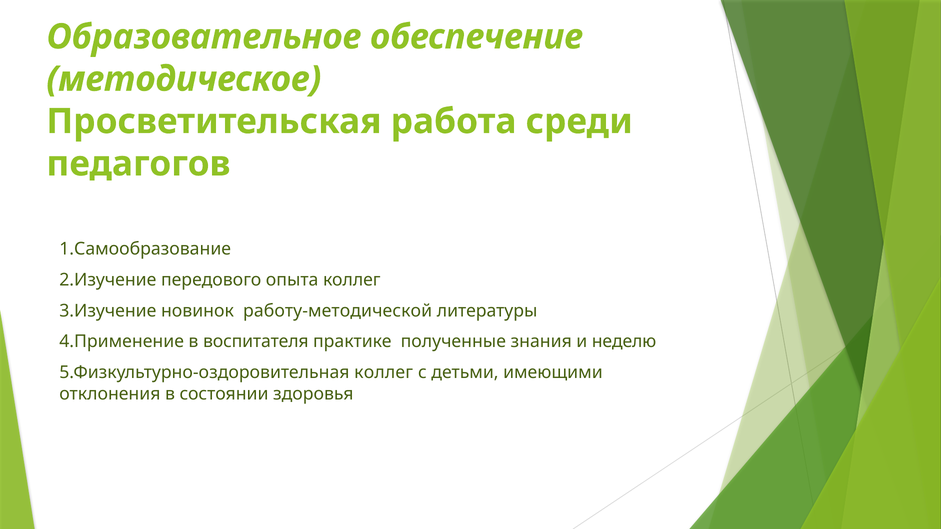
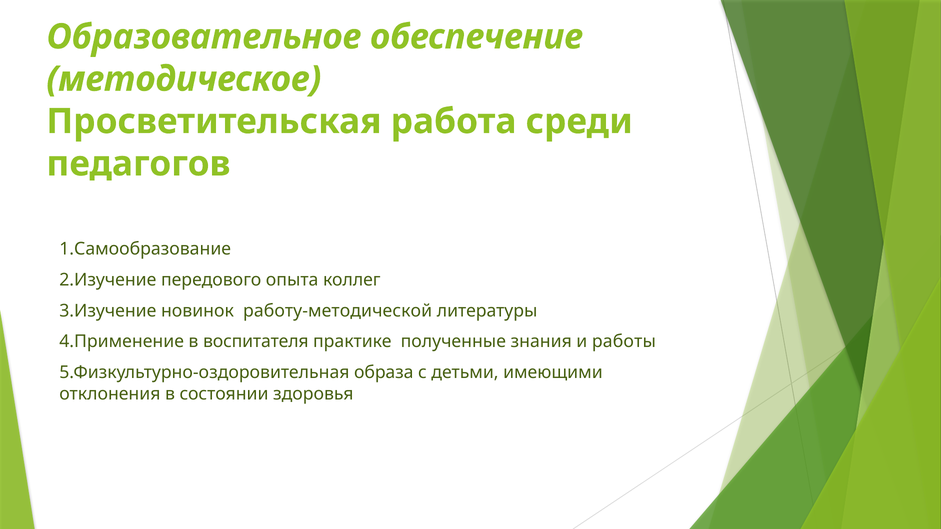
неделю: неделю -> работы
5.Физкультурно-оздоровительная коллег: коллег -> образа
